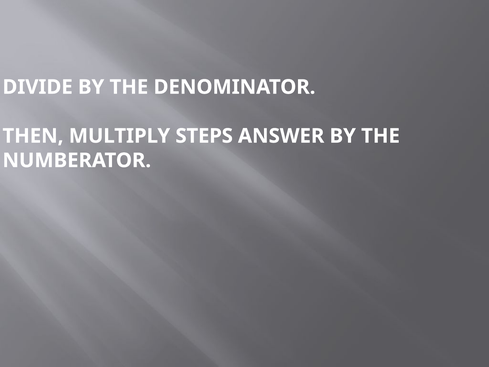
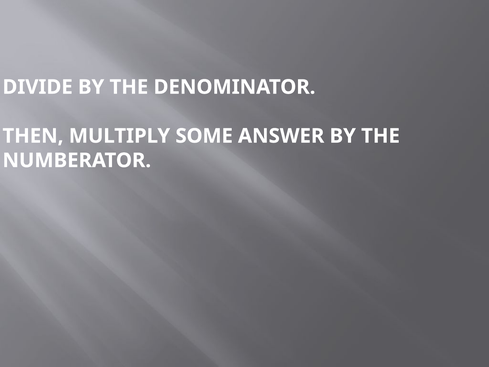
STEPS: STEPS -> SOME
